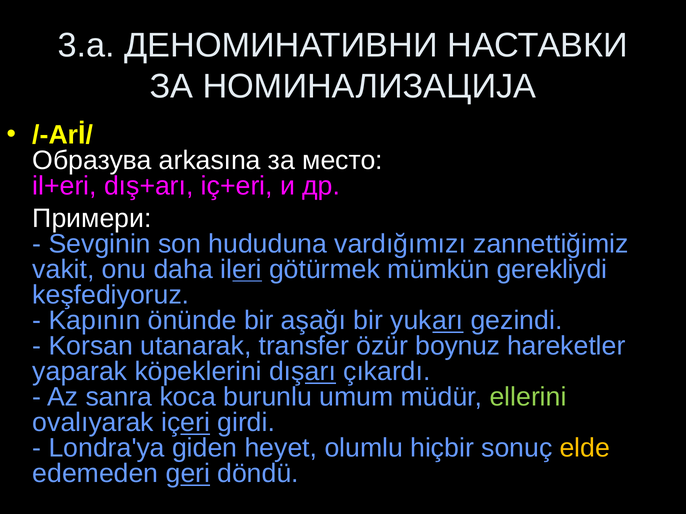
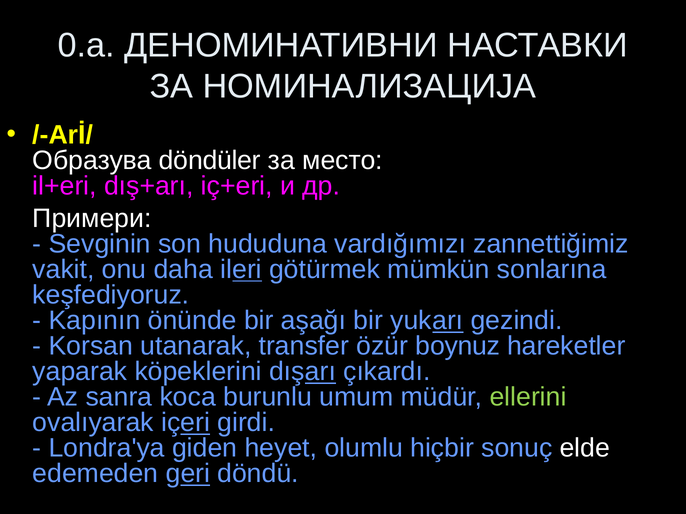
3.a: 3.a -> 0.a
arkasına: arkasına -> döndüler
gerekliydi: gerekliydi -> sonlarına
elde colour: yellow -> white
